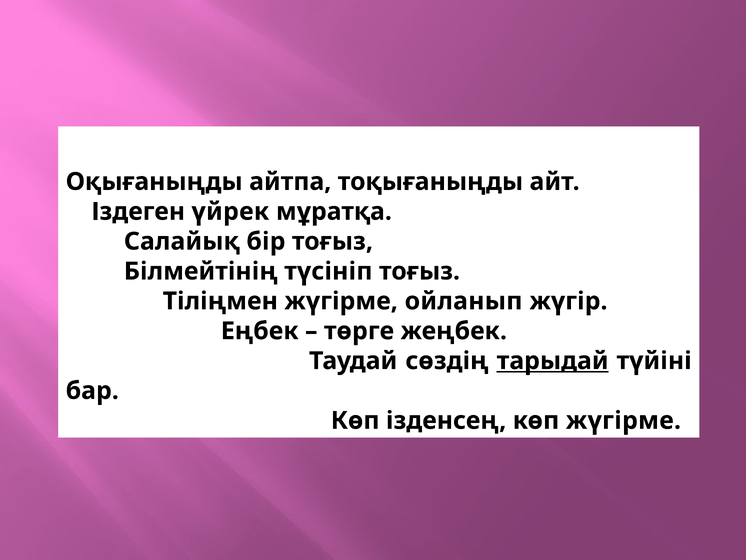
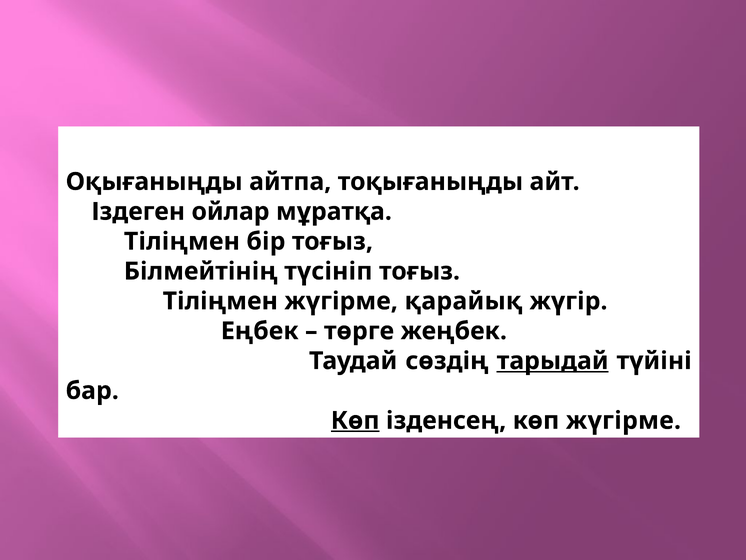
үйрек: үйрек -> ойлар
Салайық at (182, 241): Салайық -> Тіліңмен
ойланып: ойланып -> қарайық
Көп at (355, 420) underline: none -> present
